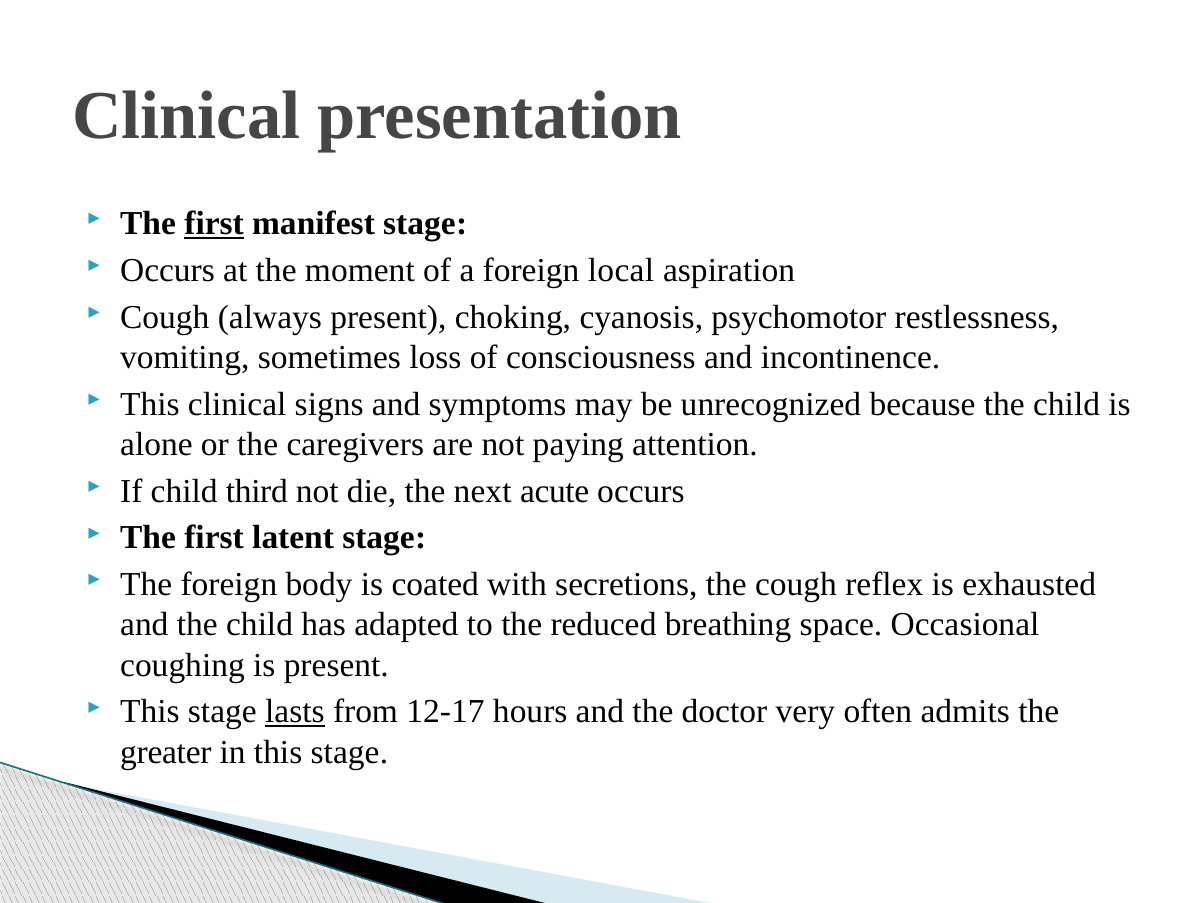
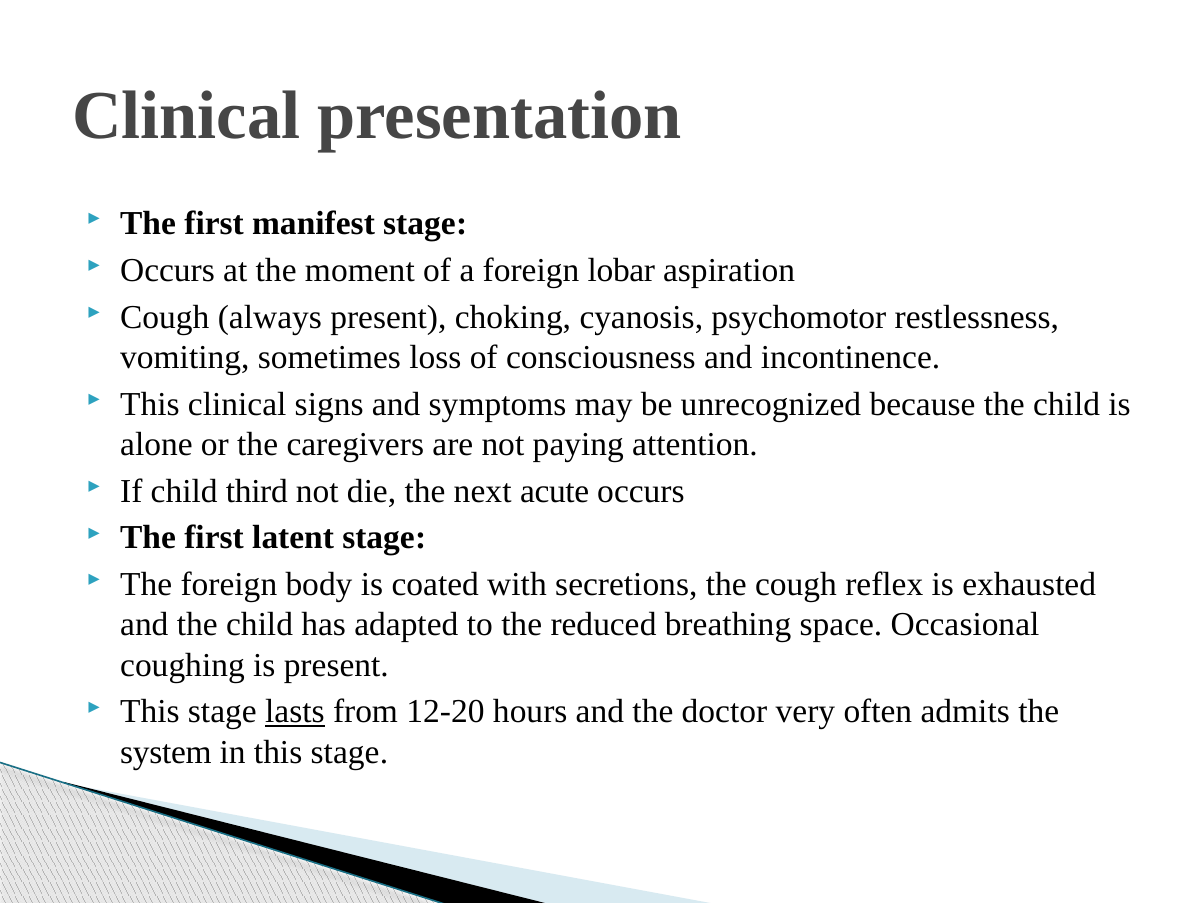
first at (214, 223) underline: present -> none
local: local -> lobar
12-17: 12-17 -> 12-20
greater: greater -> system
